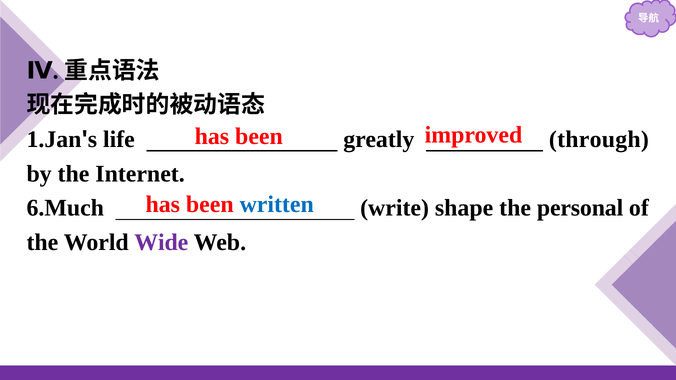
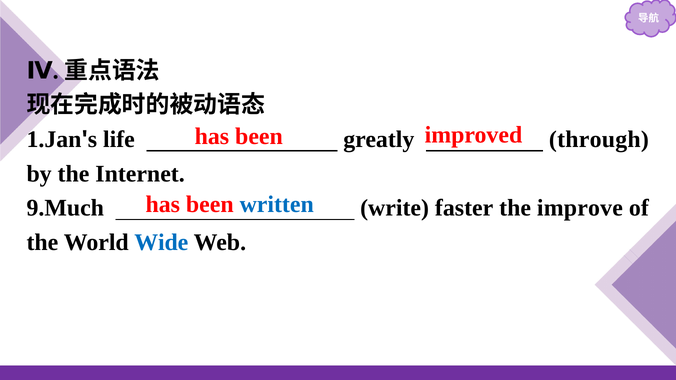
6.Much: 6.Much -> 9.Much
shape: shape -> faster
personal: personal -> improve
Wide colour: purple -> blue
